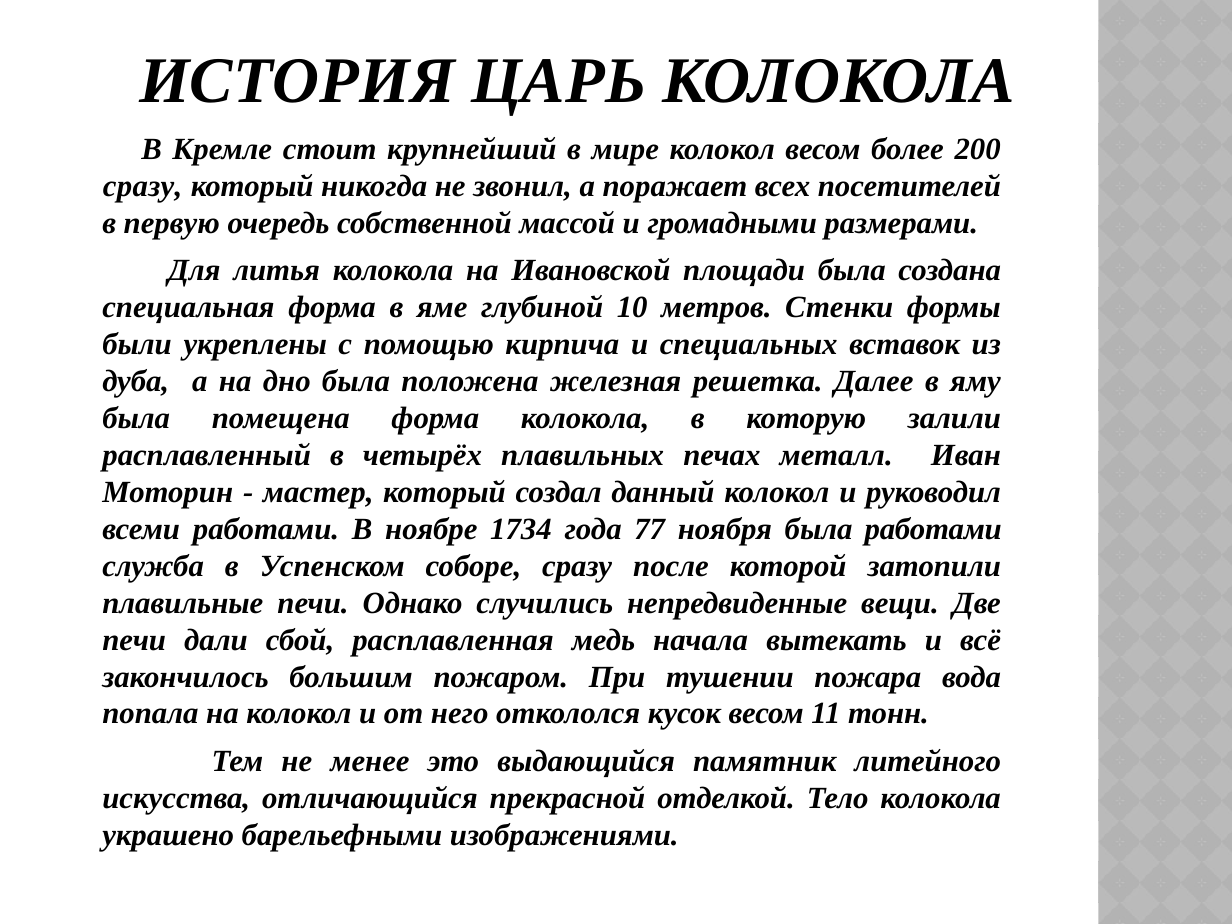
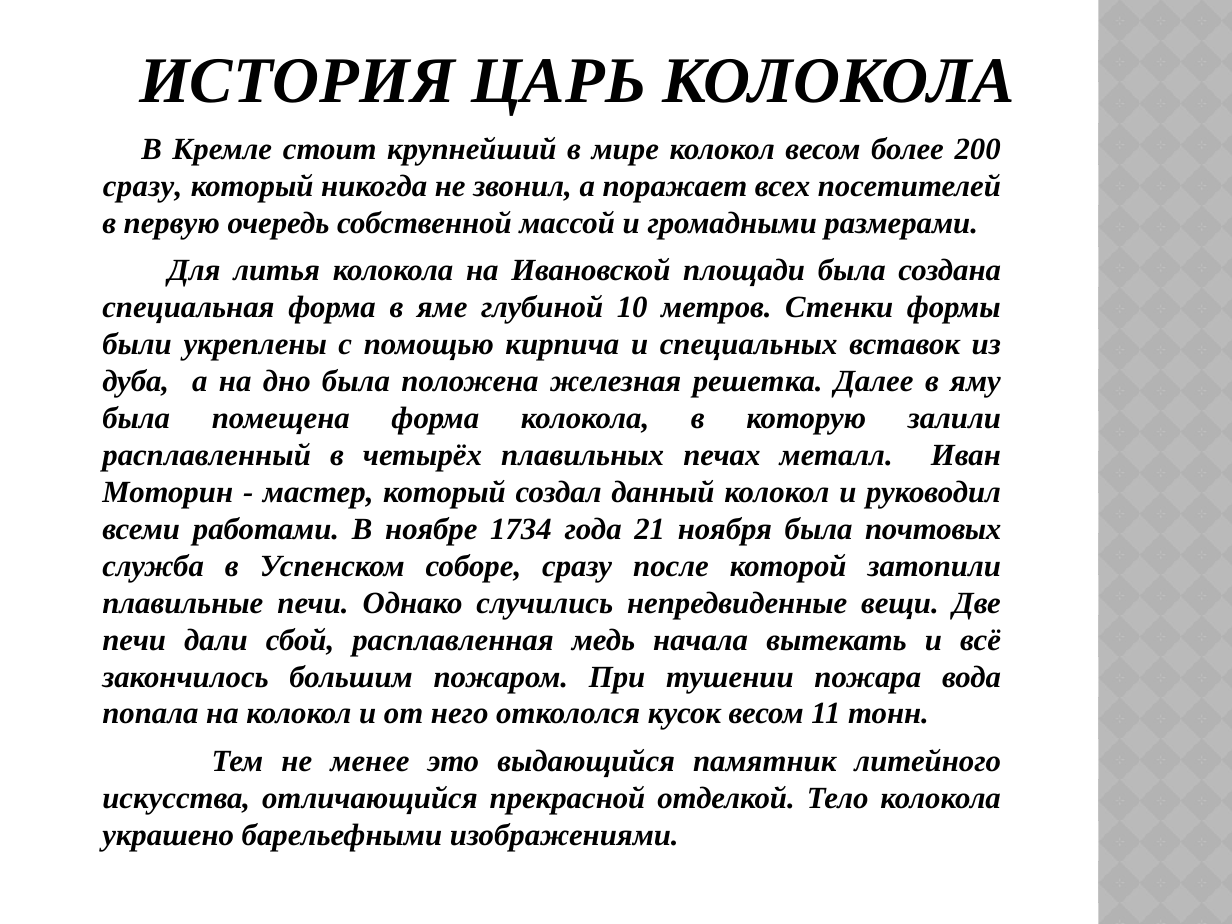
77: 77 -> 21
была работами: работами -> почтовых
